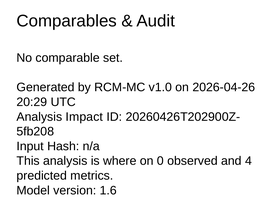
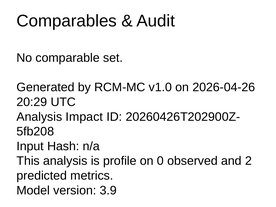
where: where -> profile
4: 4 -> 2
1.6: 1.6 -> 3.9
